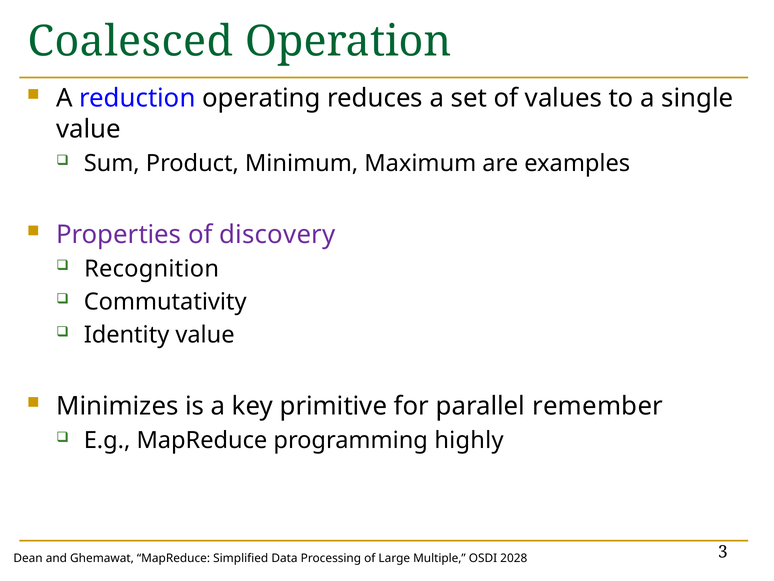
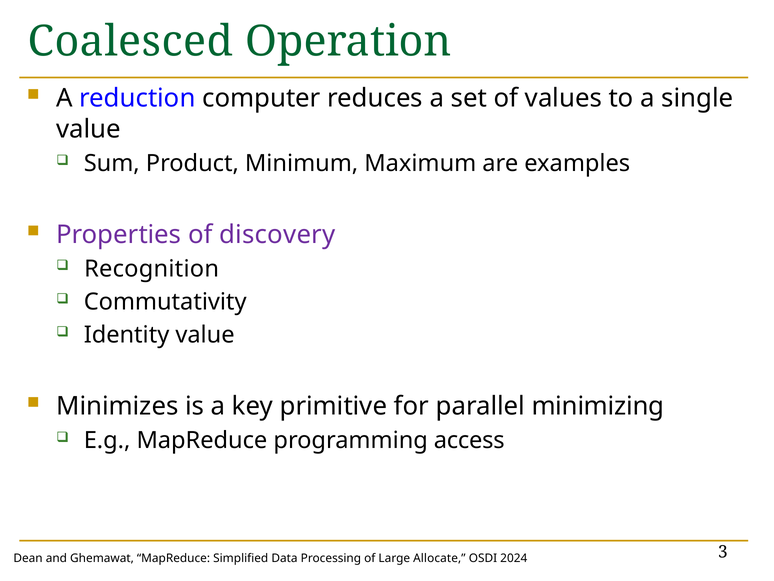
operating: operating -> computer
remember: remember -> minimizing
highly: highly -> access
Multiple: Multiple -> Allocate
2028: 2028 -> 2024
